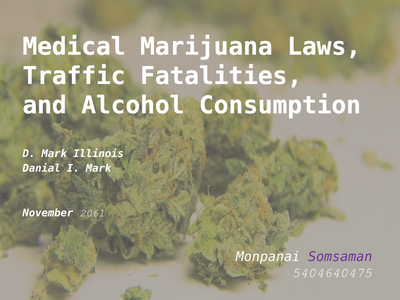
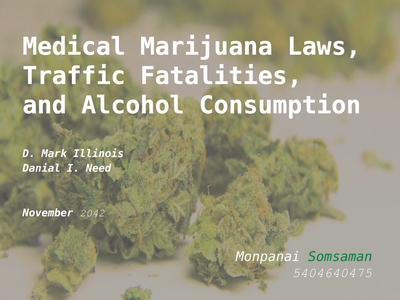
I Mark: Mark -> Need
2061: 2061 -> 2042
Somsaman colour: purple -> green
